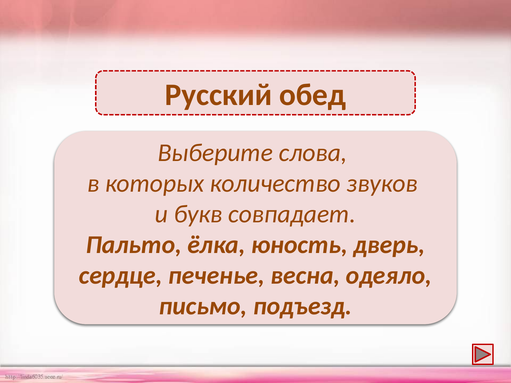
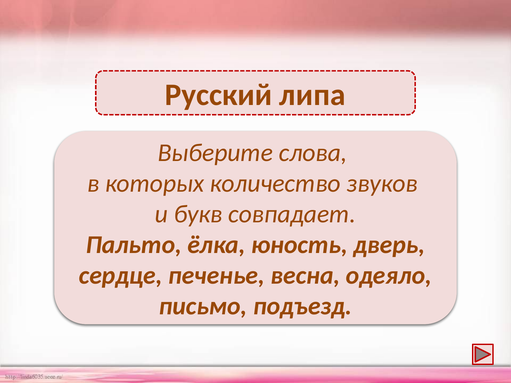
обед: обед -> липа
